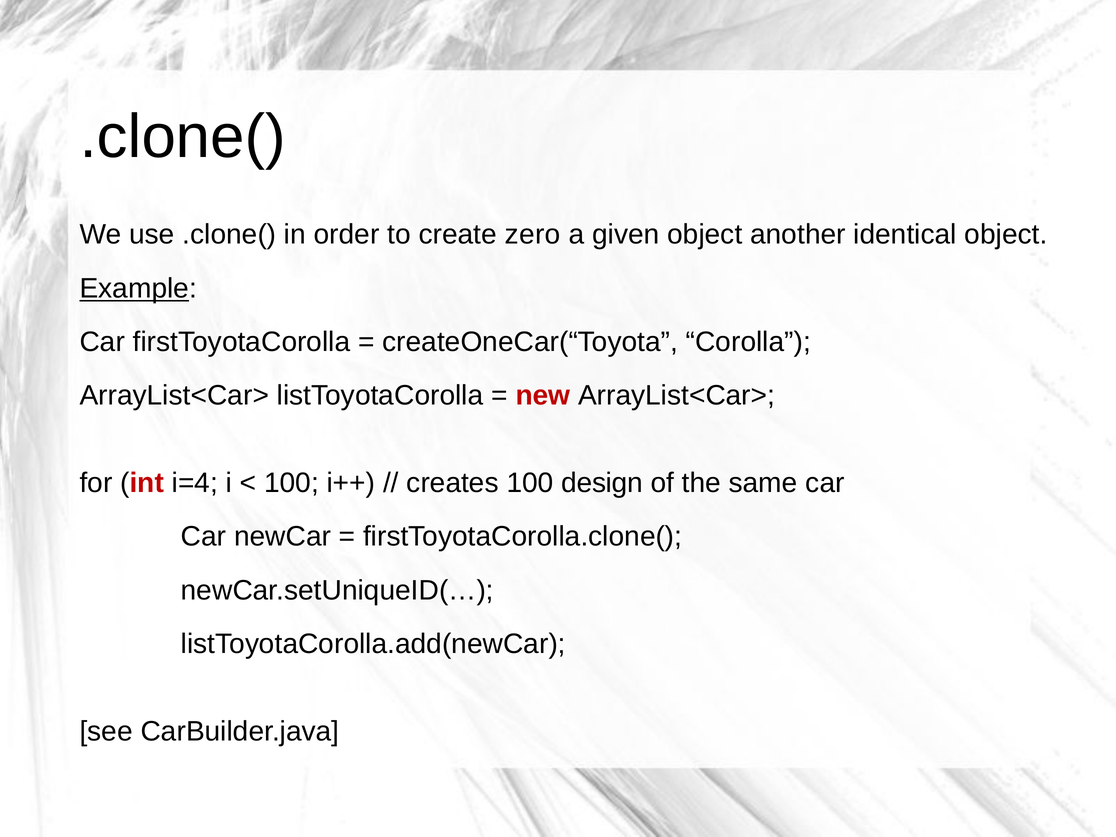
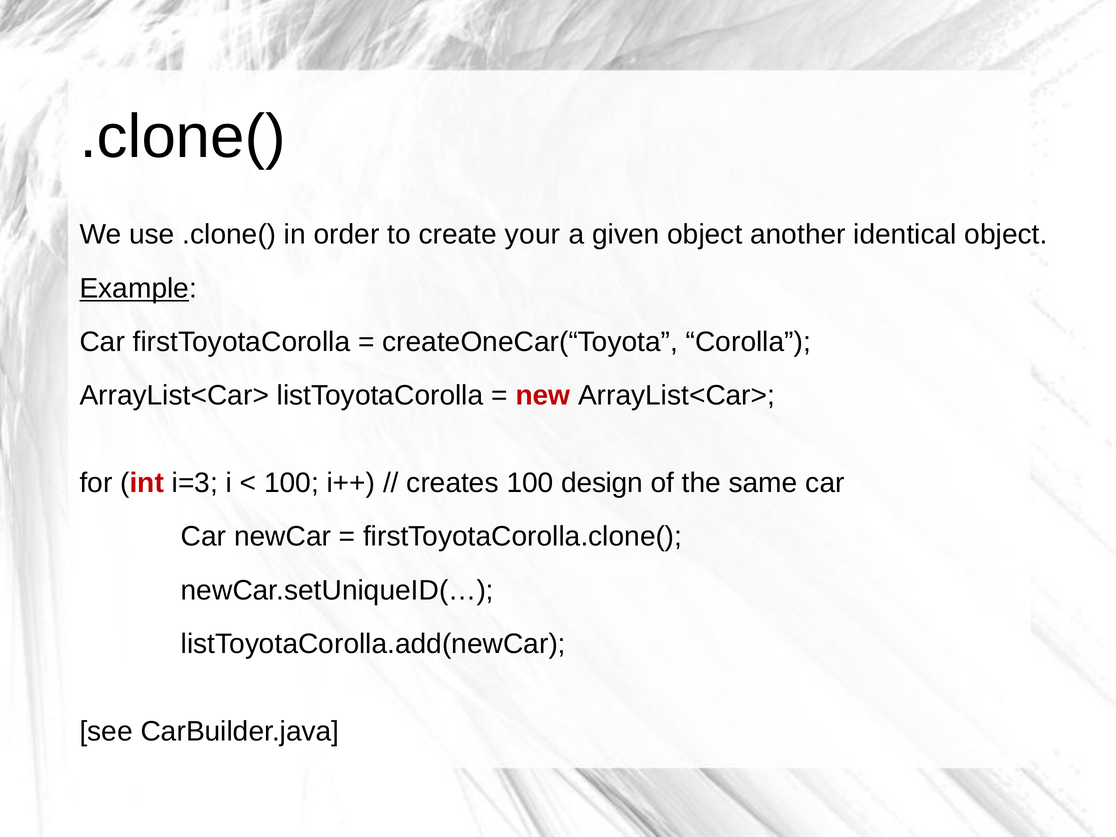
zero: zero -> your
i=4: i=4 -> i=3
